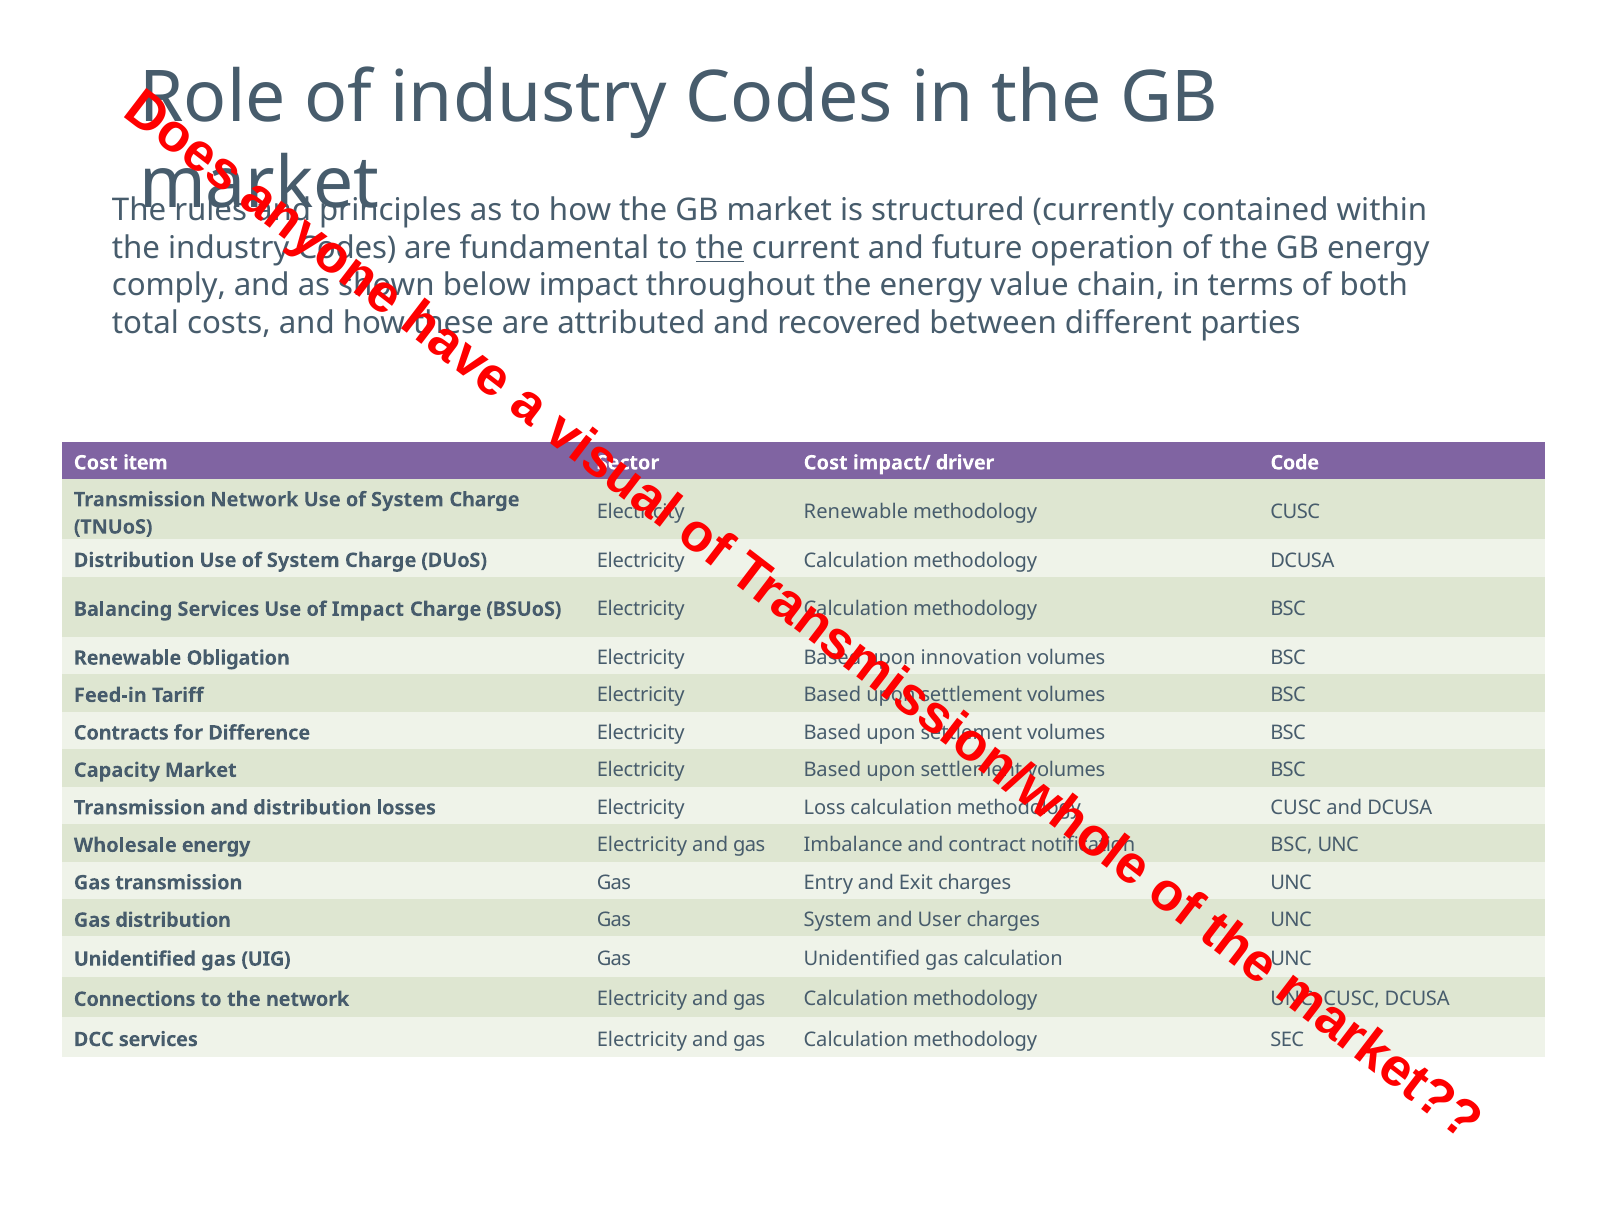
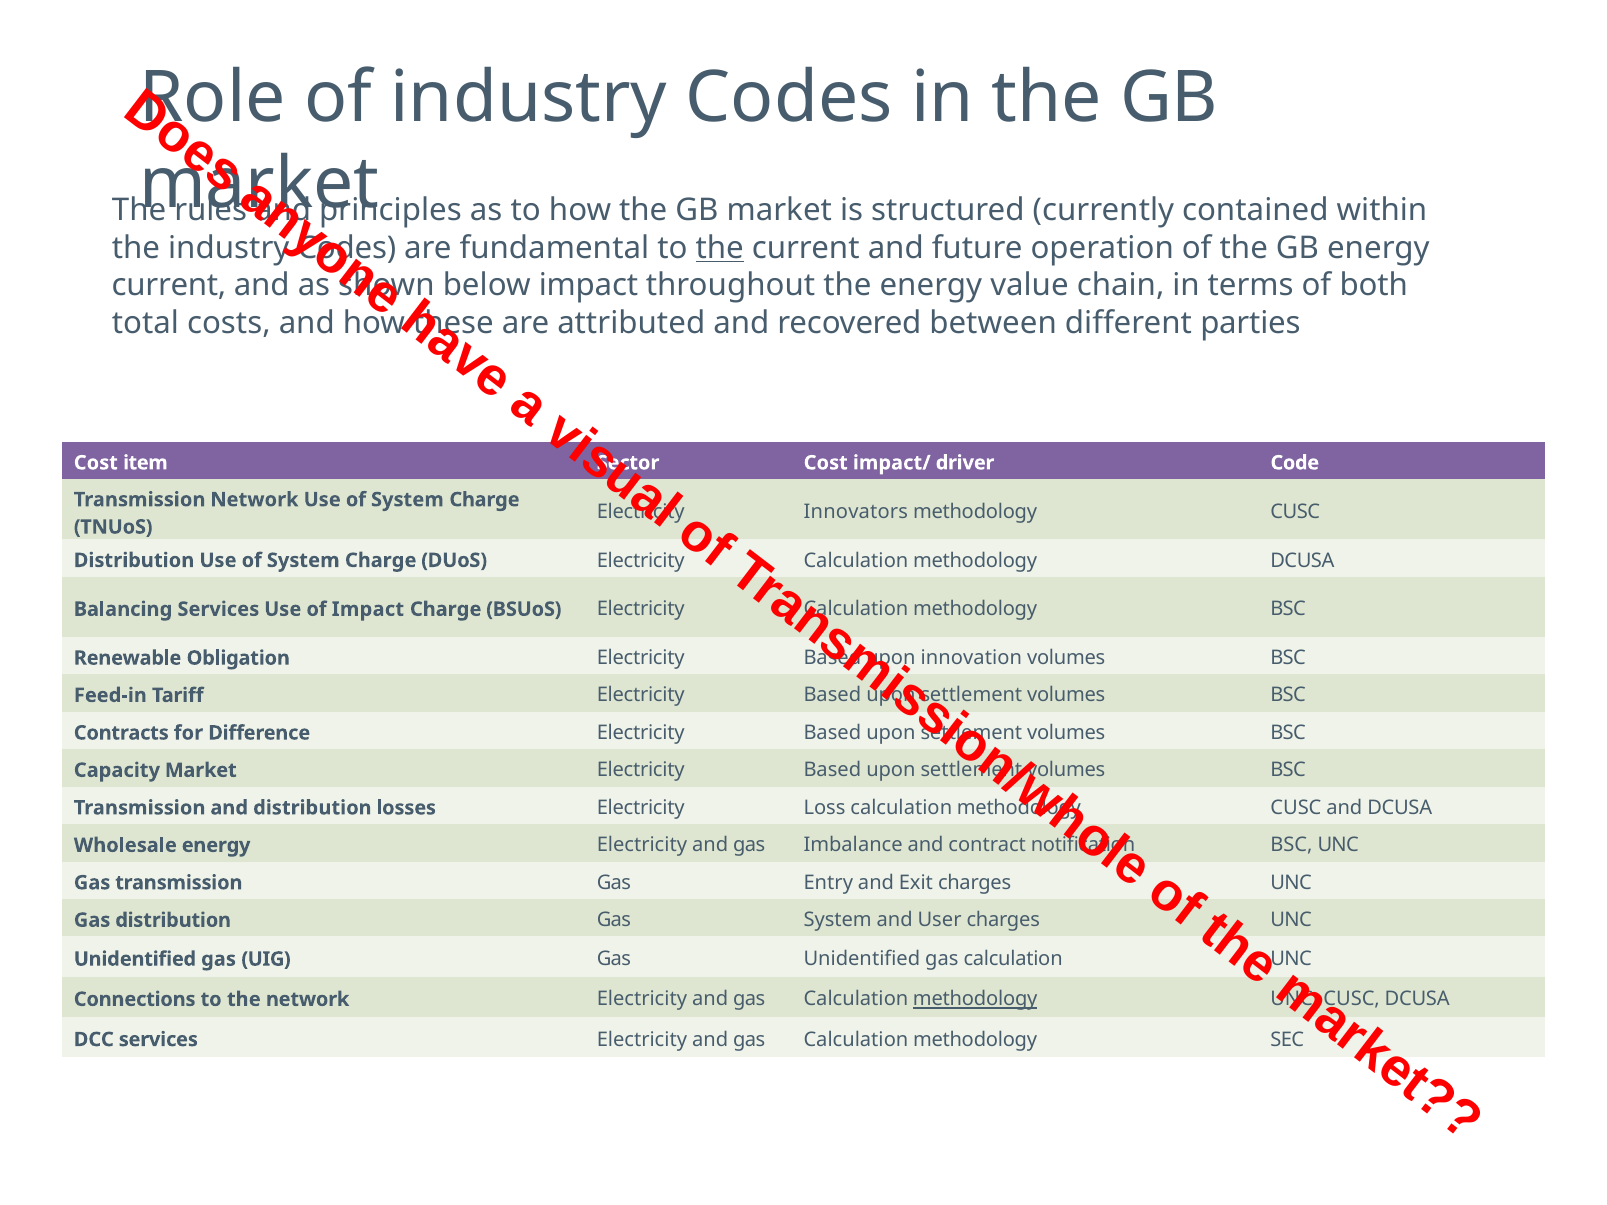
comply at (169, 286): comply -> current
Renewable at (856, 512): Renewable -> Innovators
methodology at (975, 1000) underline: none -> present
